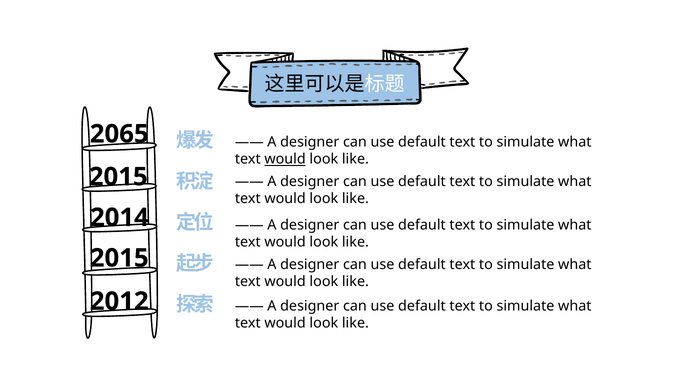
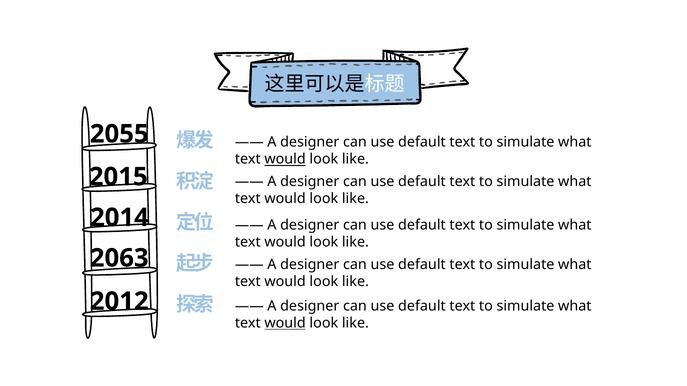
2065: 2065 -> 2055
2015 at (119, 258): 2015 -> 2063
would at (285, 324) underline: none -> present
